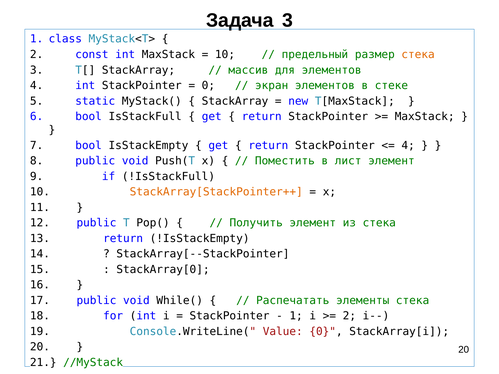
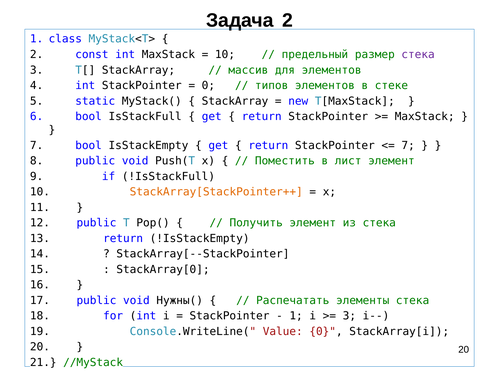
Задача 3: 3 -> 2
стека at (418, 55) colour: orange -> purple
экран: экран -> типов
4 at (408, 145): 4 -> 7
While(: While( -> Нужны(
2 at (349, 316): 2 -> 3
